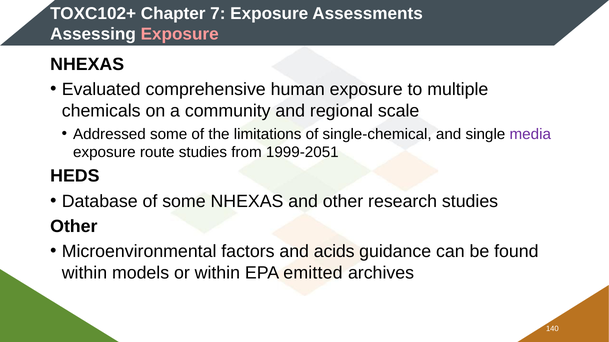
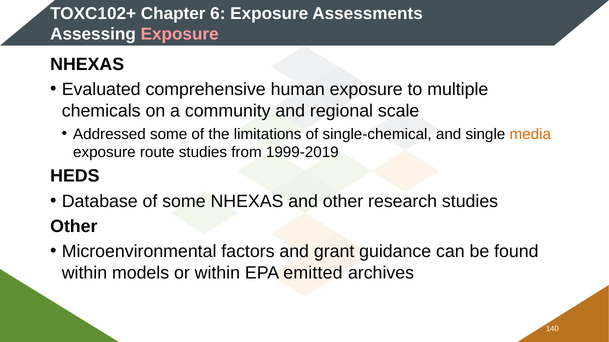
7: 7 -> 6
media colour: purple -> orange
1999-2051: 1999-2051 -> 1999-2019
acids: acids -> grant
